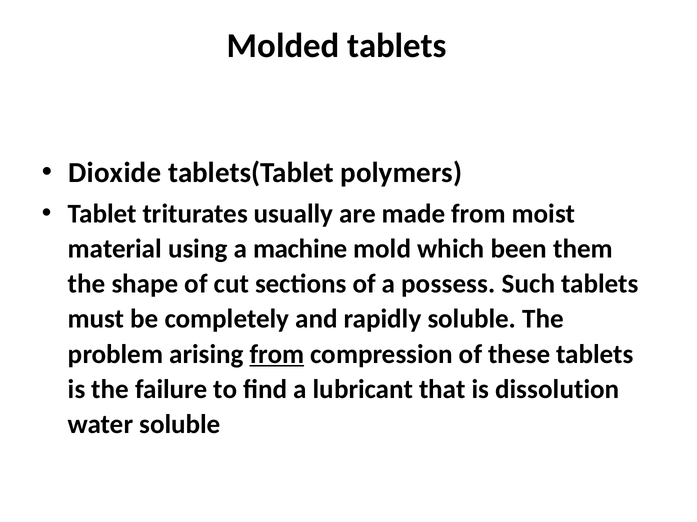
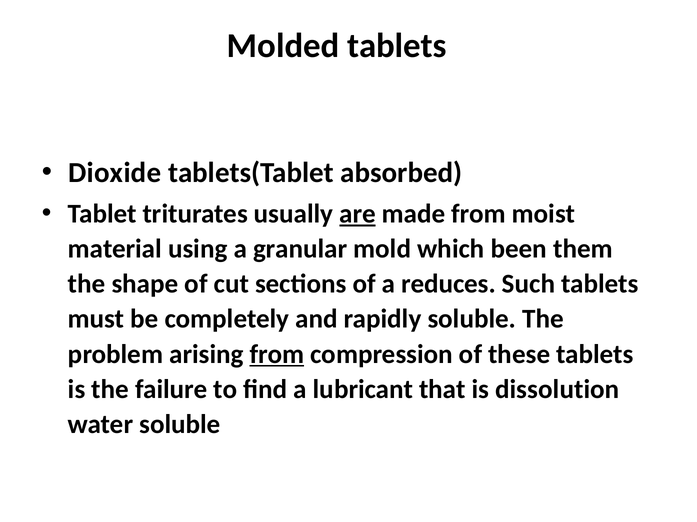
polymers: polymers -> absorbed
are underline: none -> present
machine: machine -> granular
possess: possess -> reduces
